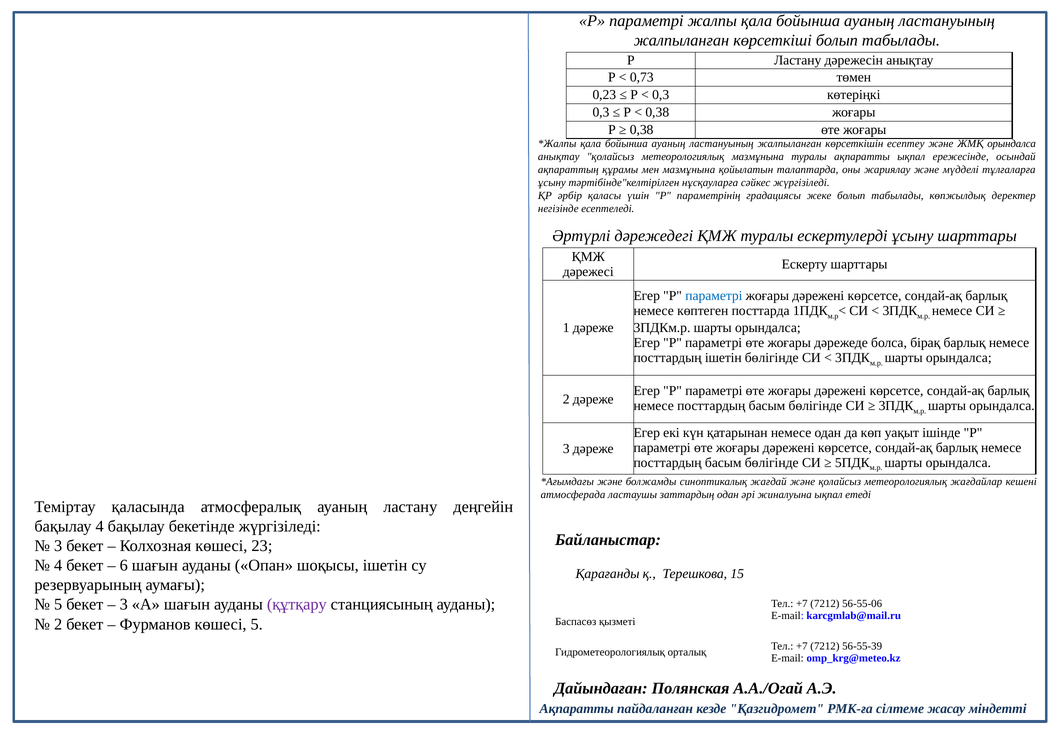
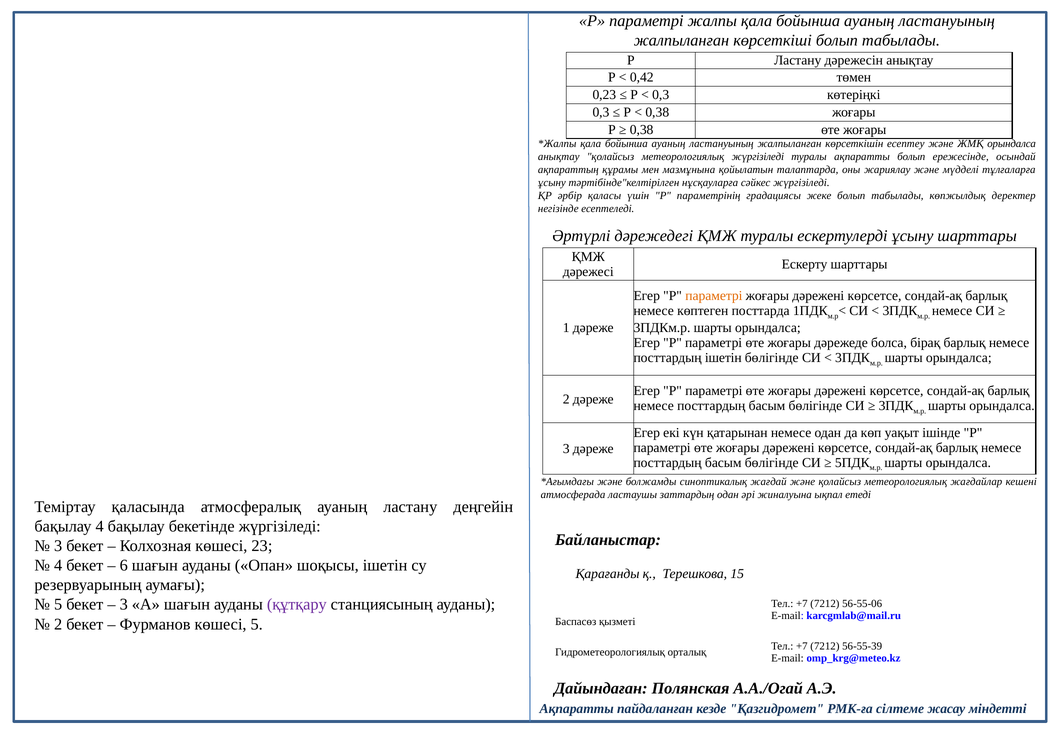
0,73: 0,73 -> 0,42
метеорологиялық мазмұнына: мазмұнына -> жүргізіледі
ақпаратты ықпал: ықпал -> болып
параметрі at (714, 296) colour: blue -> orange
